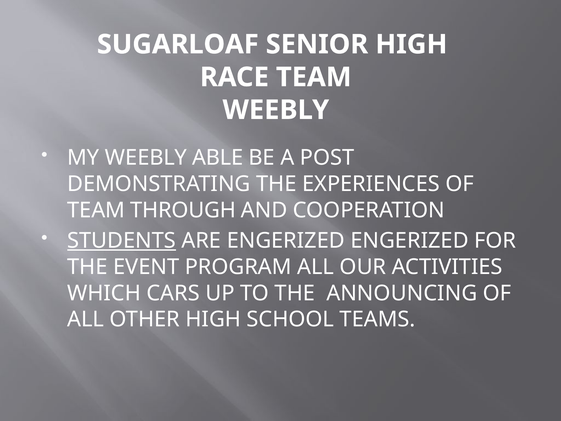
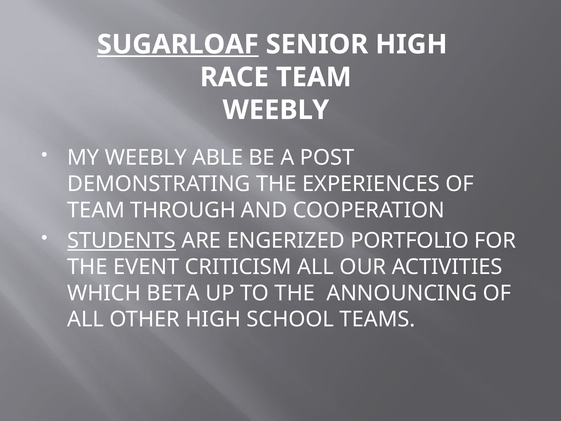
SUGARLOAF underline: none -> present
ENGERIZED ENGERIZED: ENGERIZED -> PORTFOLIO
PROGRAM: PROGRAM -> CRITICISM
CARS: CARS -> BETA
